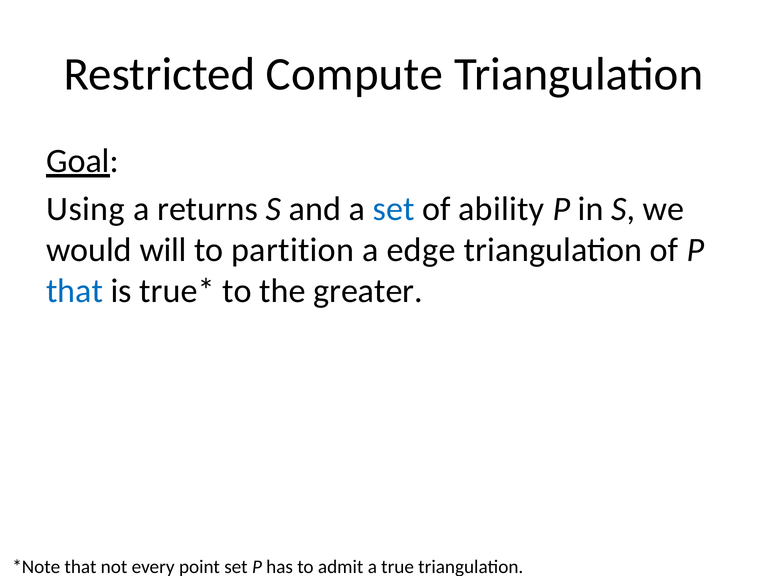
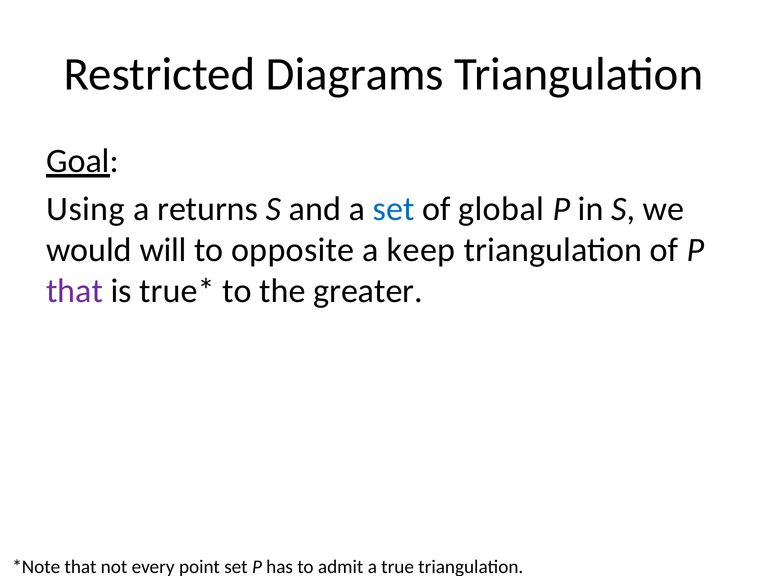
Compute: Compute -> Diagrams
ability: ability -> global
partition: partition -> opposite
edge: edge -> keep
that at (75, 291) colour: blue -> purple
